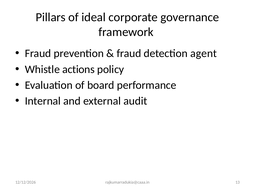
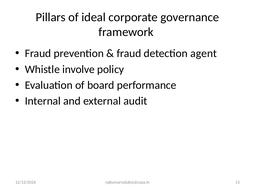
actions: actions -> involve
